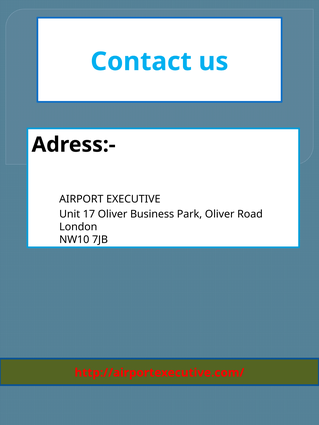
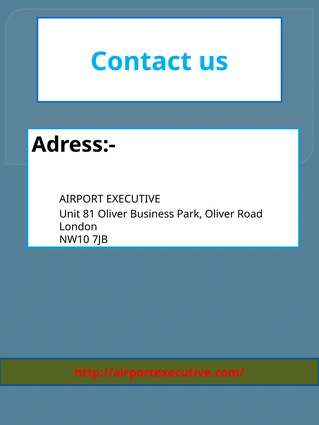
17: 17 -> 81
